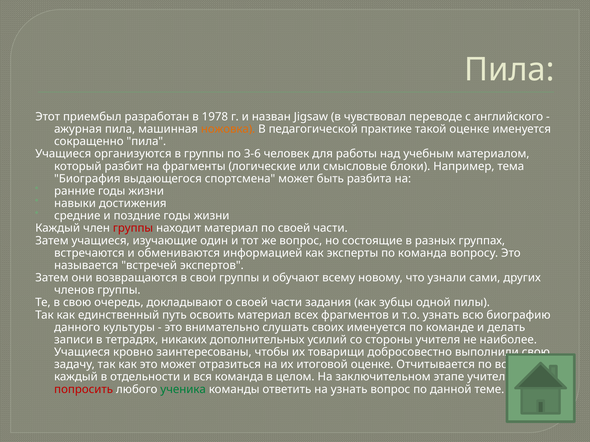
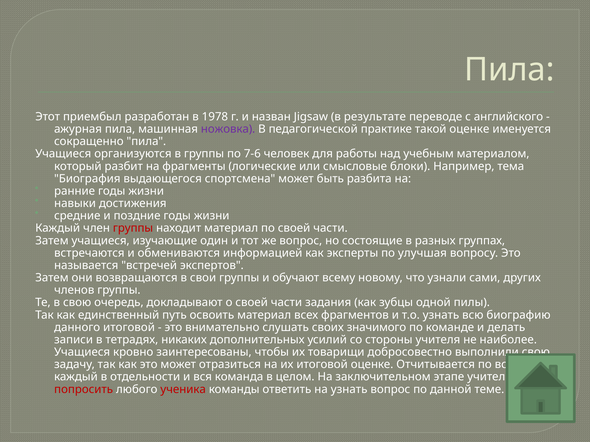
чувствовал: чувствовал -> результате
ножовка colour: orange -> purple
3-6: 3-6 -> 7-6
по команда: команда -> улучшая
данного культуры: культуры -> итоговой
своих именуется: именуется -> значимого
ученика colour: green -> red
